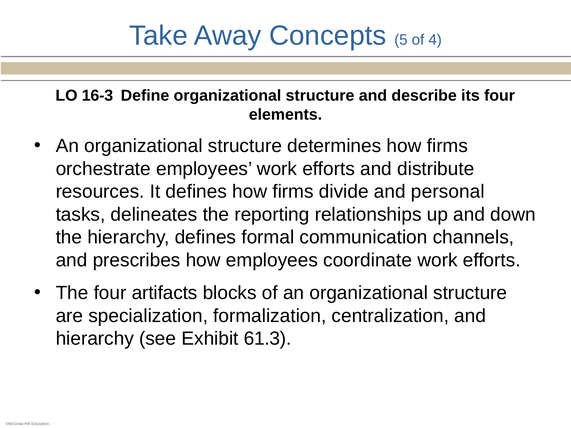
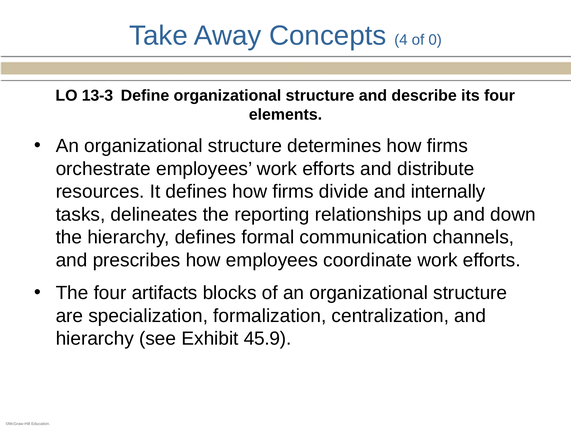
5: 5 -> 4
4: 4 -> 0
16-3: 16-3 -> 13-3
personal: personal -> internally
61.3: 61.3 -> 45.9
